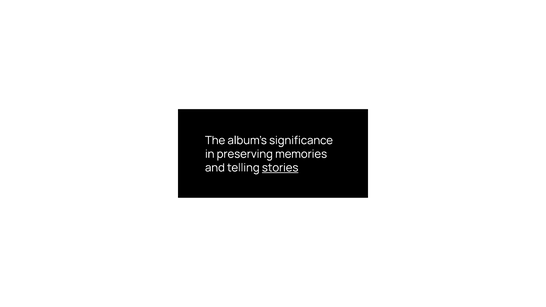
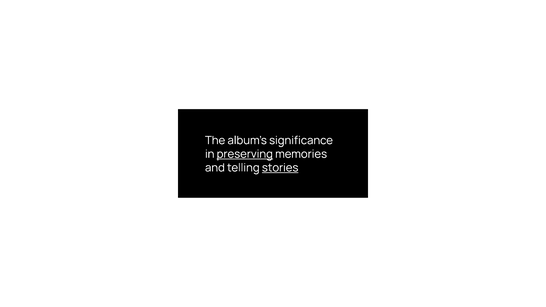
preserving underline: none -> present
